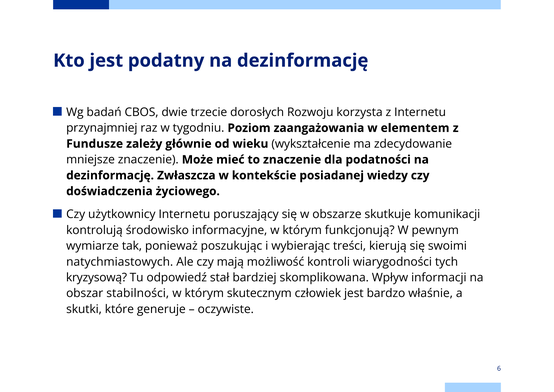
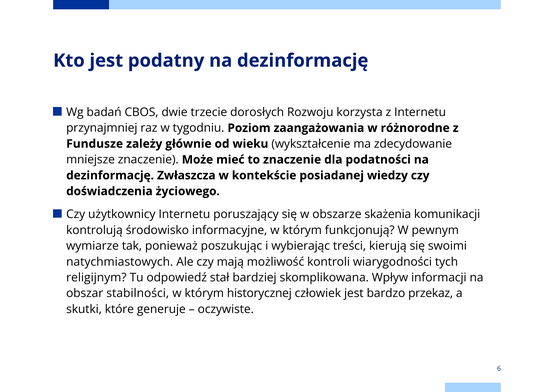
elementem: elementem -> różnorodne
skutkuje: skutkuje -> skażenia
kryzysową: kryzysową -> religijnym
skutecznym: skutecznym -> historycznej
właśnie: właśnie -> przekaz
